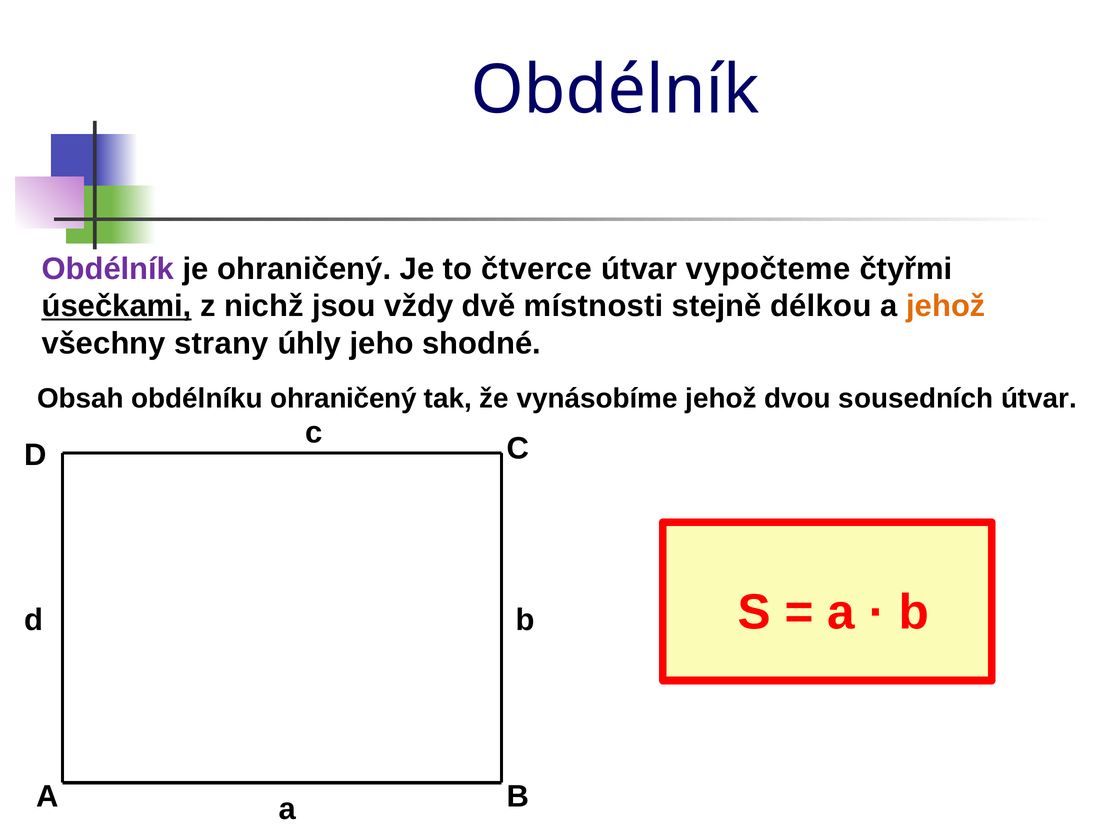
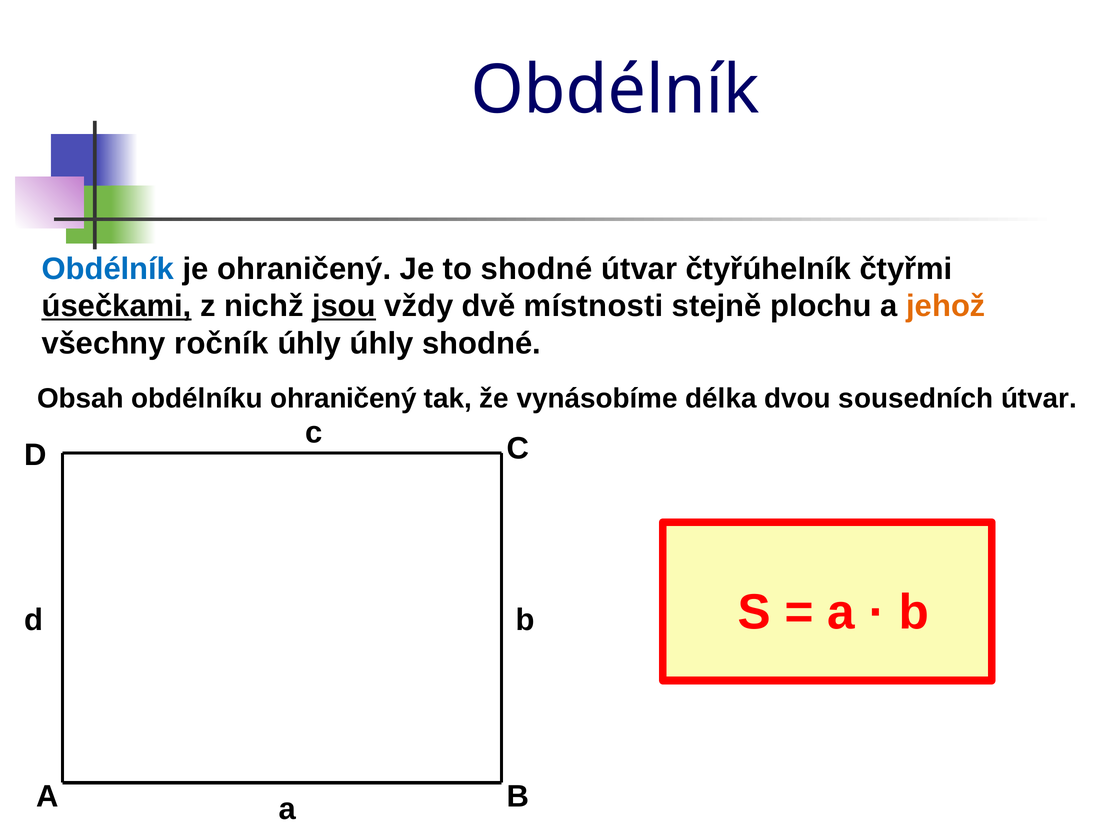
Obdélník at (108, 269) colour: purple -> blue
to čtverce: čtverce -> shodné
vypočteme: vypočteme -> čtyřúhelník
jsou underline: none -> present
délkou: délkou -> plochu
strany: strany -> ročník
úhly jeho: jeho -> úhly
vynásobíme jehož: jehož -> délka
